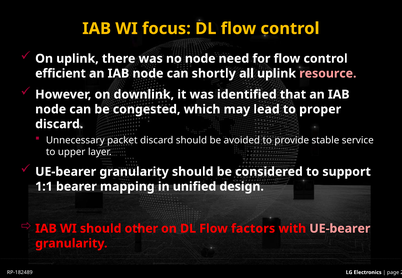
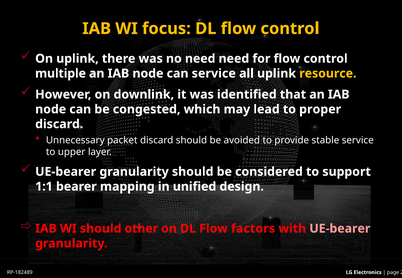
no node: node -> need
efficient: efficient -> multiple
can shortly: shortly -> service
resource colour: pink -> yellow
